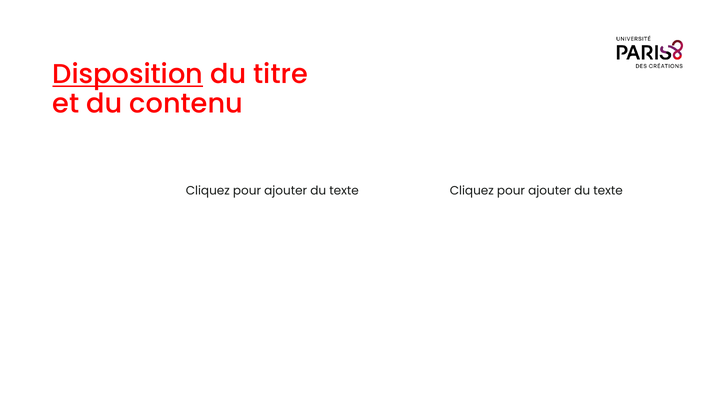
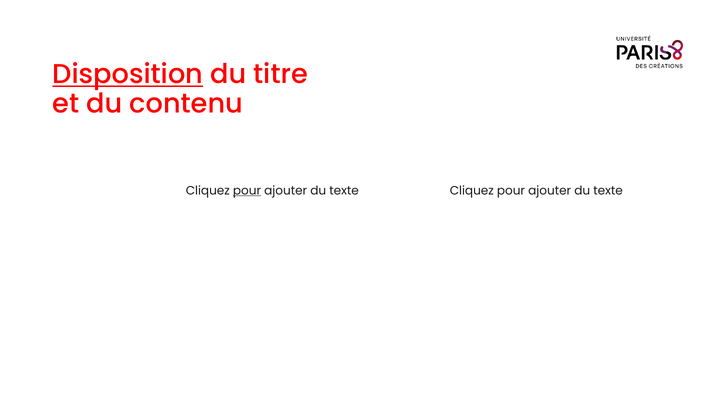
pour at (247, 190) underline: none -> present
